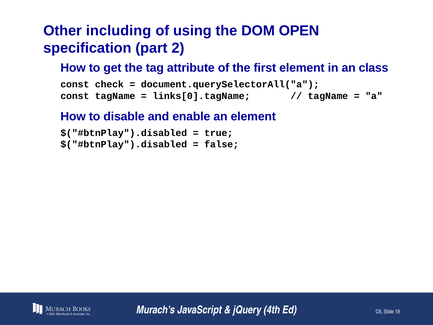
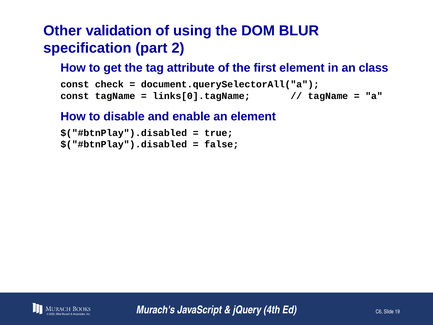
including: including -> validation
OPEN: OPEN -> BLUR
